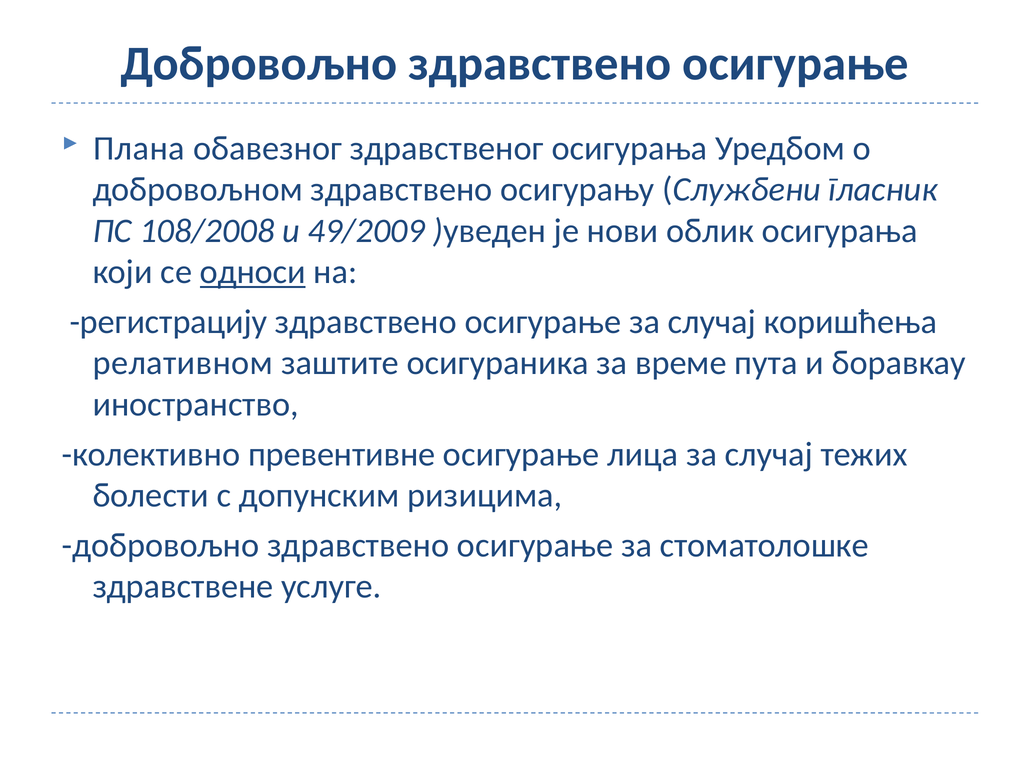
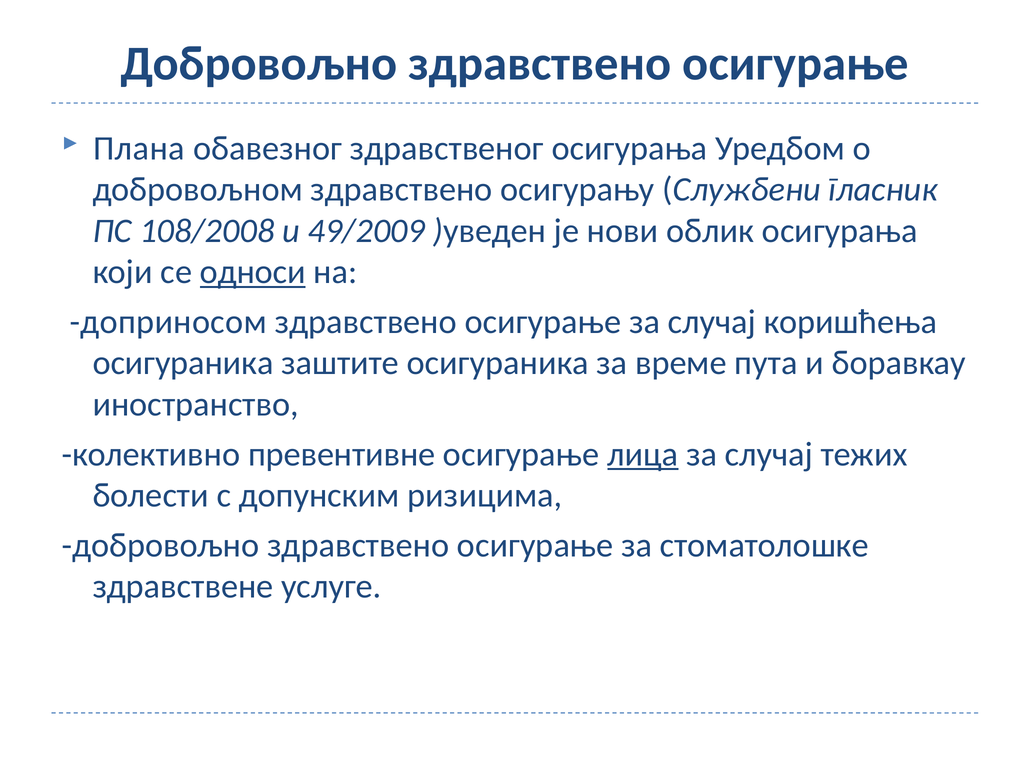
регистрацију: регистрацију -> доприносом
релативном at (183, 363): релативном -> осигураника
лица underline: none -> present
